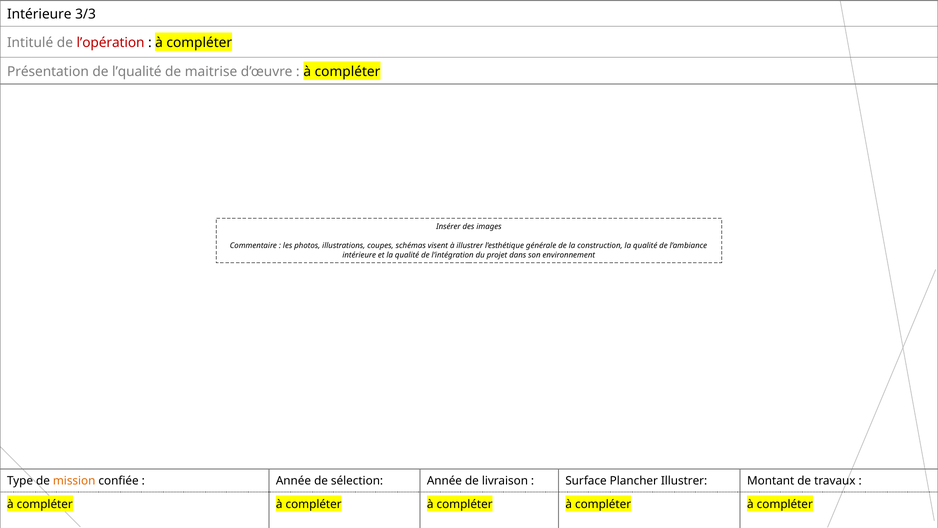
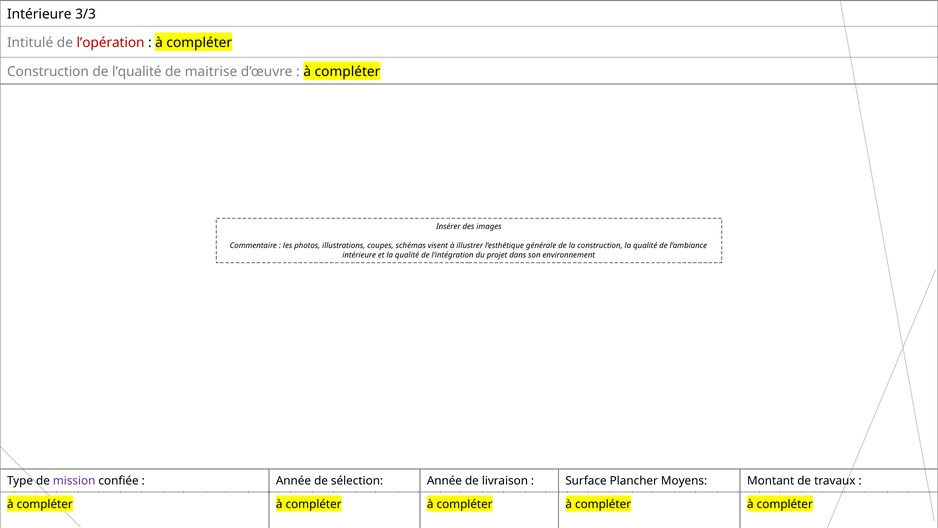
Présentation at (48, 71): Présentation -> Construction
mission colour: orange -> purple
Plancher Illustrer: Illustrer -> Moyens
